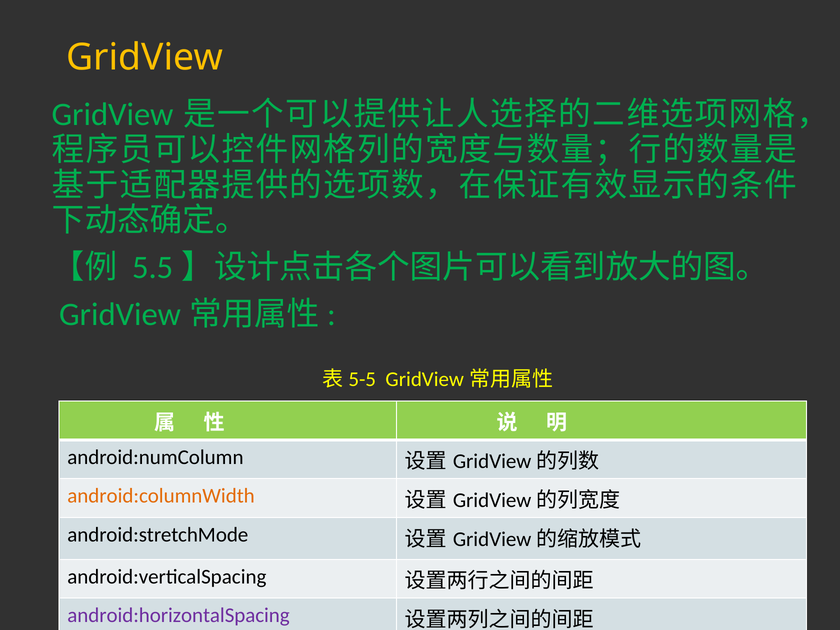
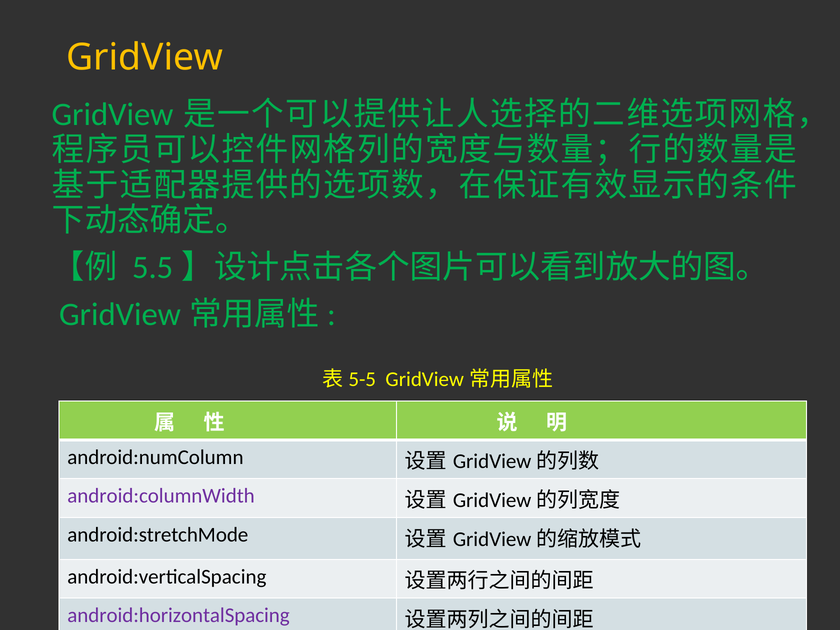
android:columnWidth colour: orange -> purple
